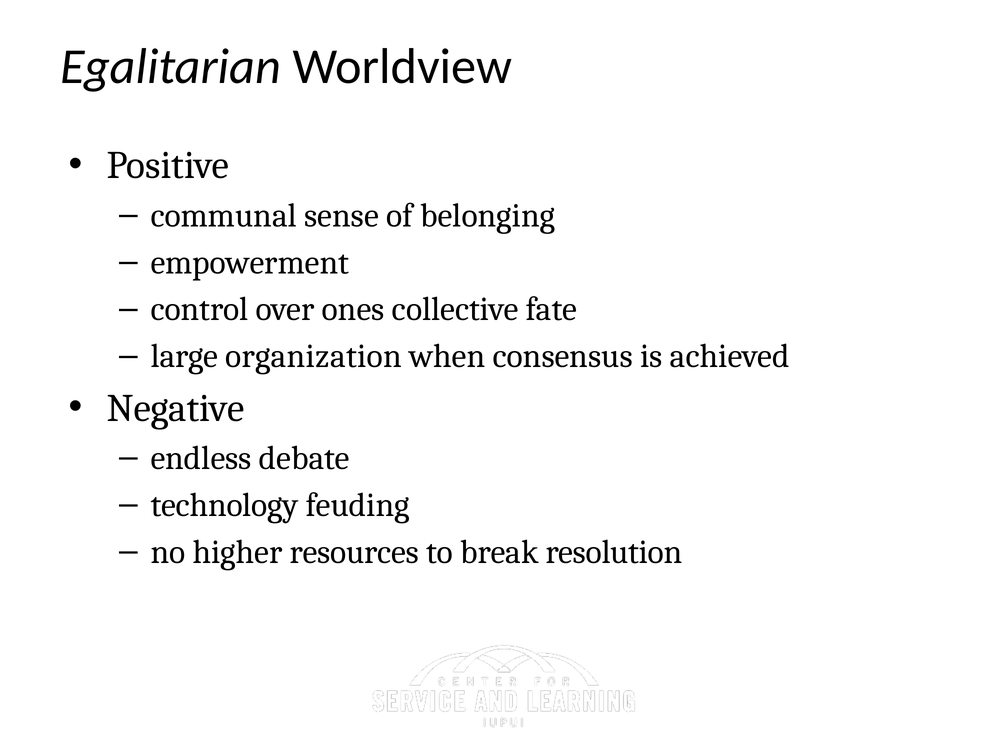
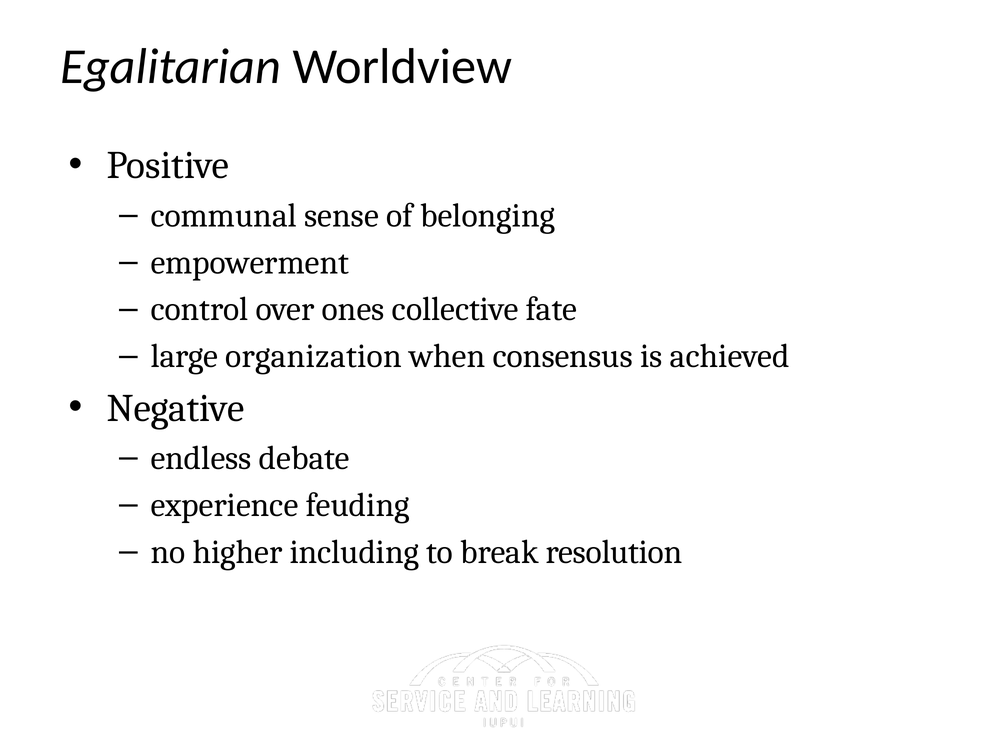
technology: technology -> experience
resources: resources -> including
